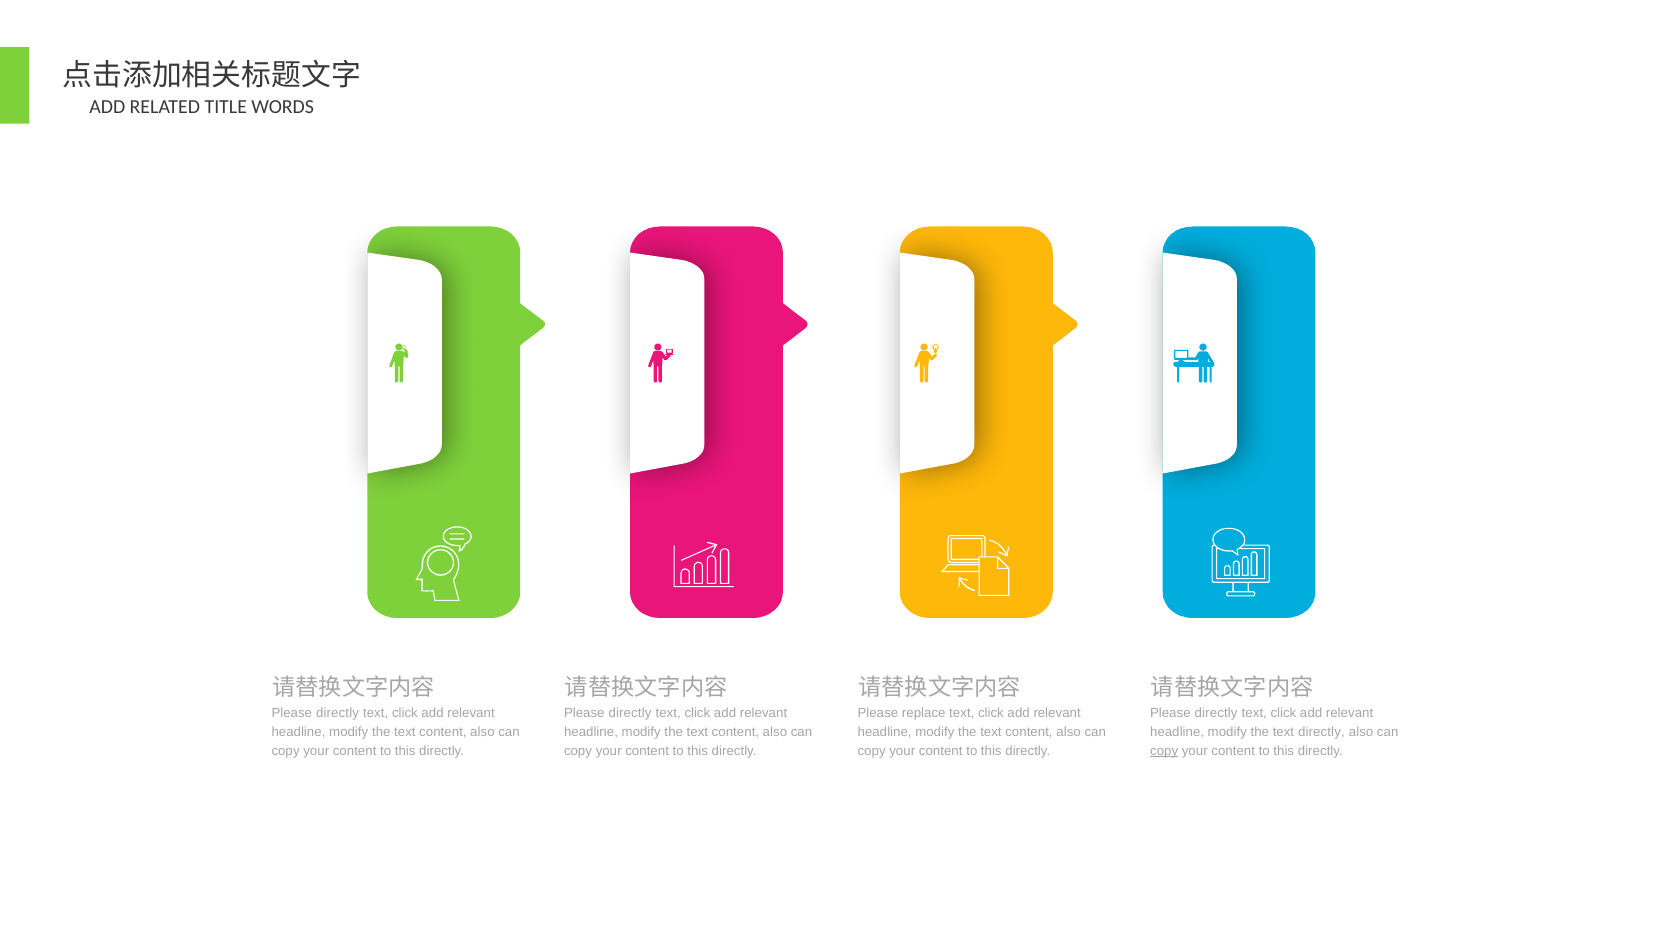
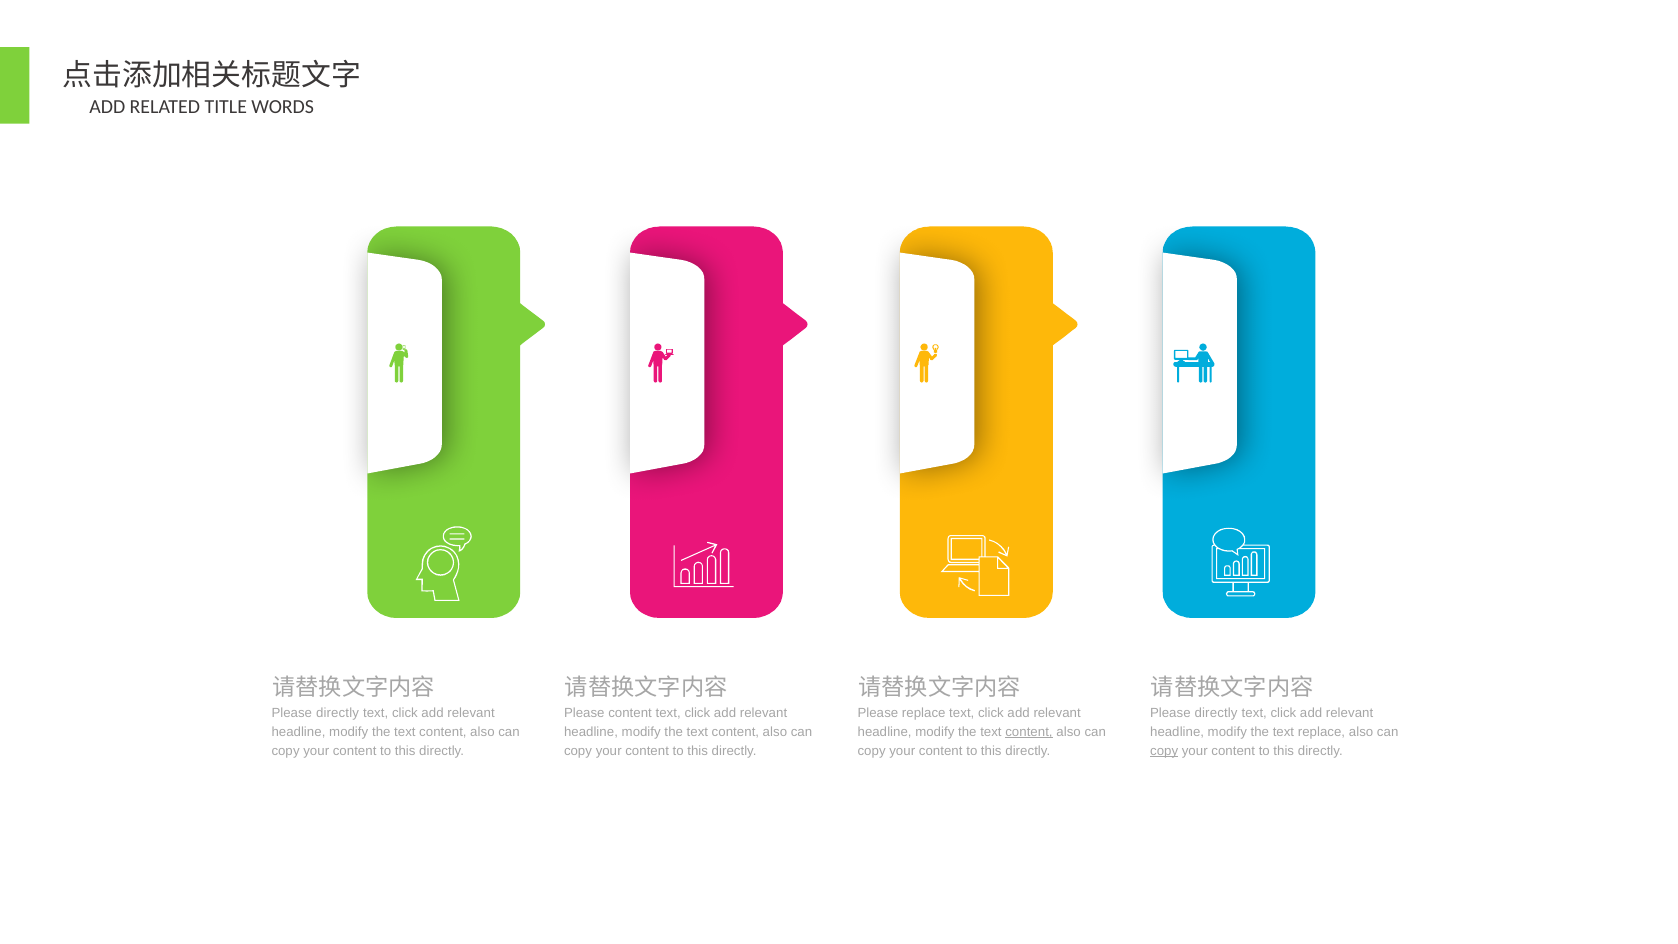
directly at (630, 713): directly -> content
content at (1029, 732) underline: none -> present
text directly: directly -> replace
